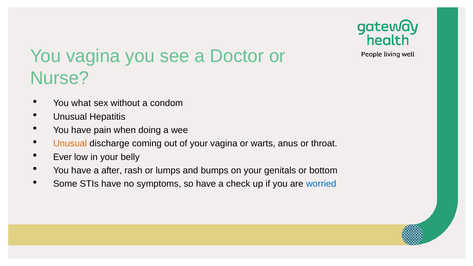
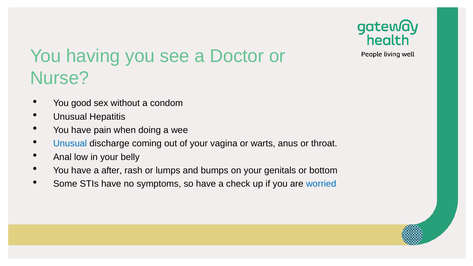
You vagina: vagina -> having
what: what -> good
Unusual at (70, 144) colour: orange -> blue
Ever: Ever -> Anal
